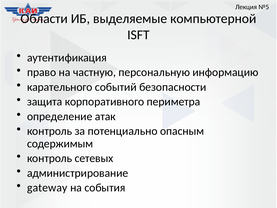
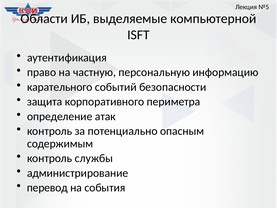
сетевых: сетевых -> службы
gateway: gateway -> перевод
